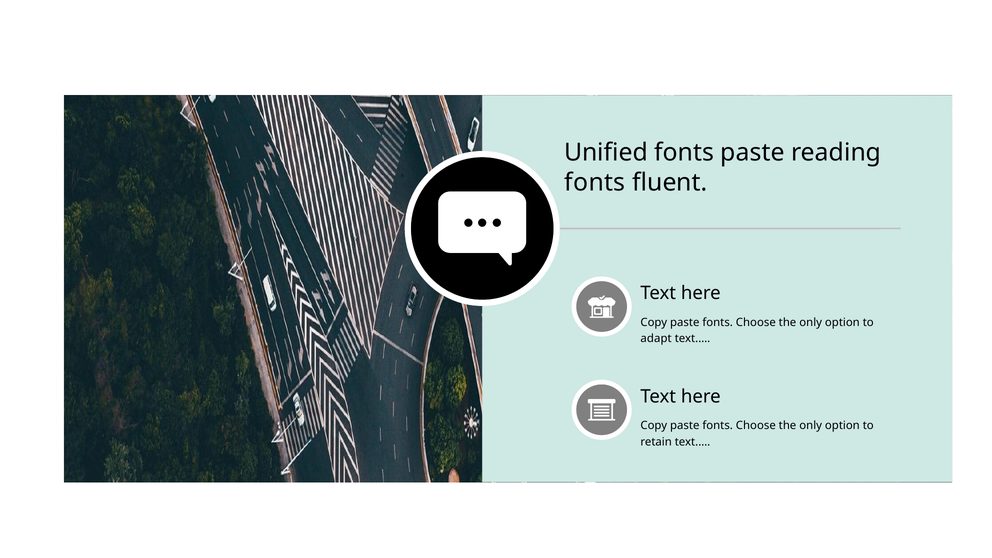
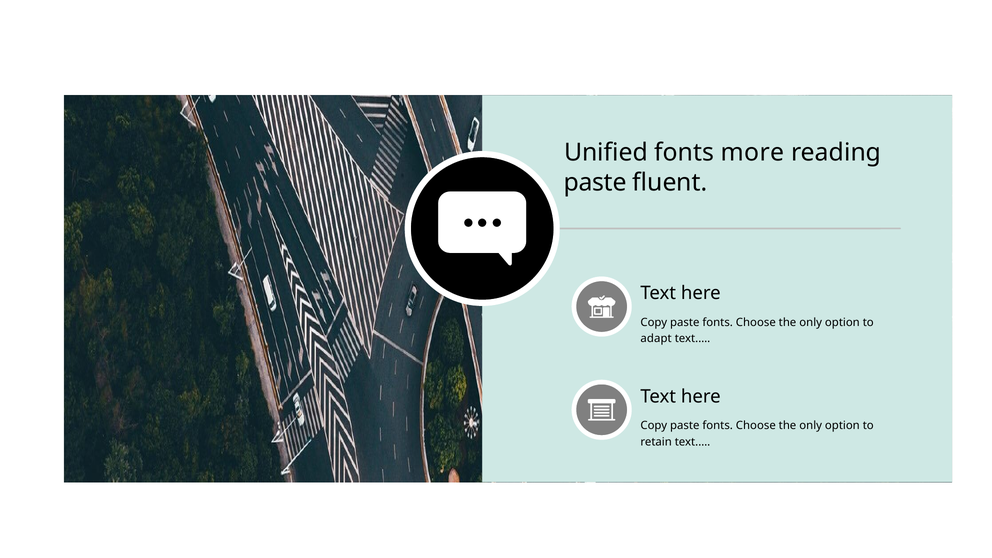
fonts paste: paste -> more
fonts at (595, 183): fonts -> paste
